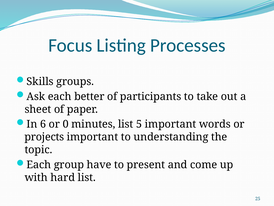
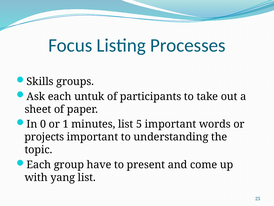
better: better -> untuk
6: 6 -> 0
0: 0 -> 1
hard: hard -> yang
